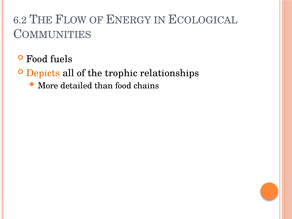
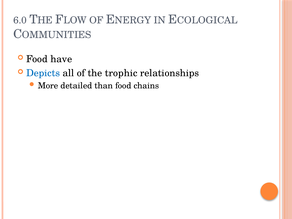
6.2: 6.2 -> 6.0
fuels: fuels -> have
Depicts colour: orange -> blue
